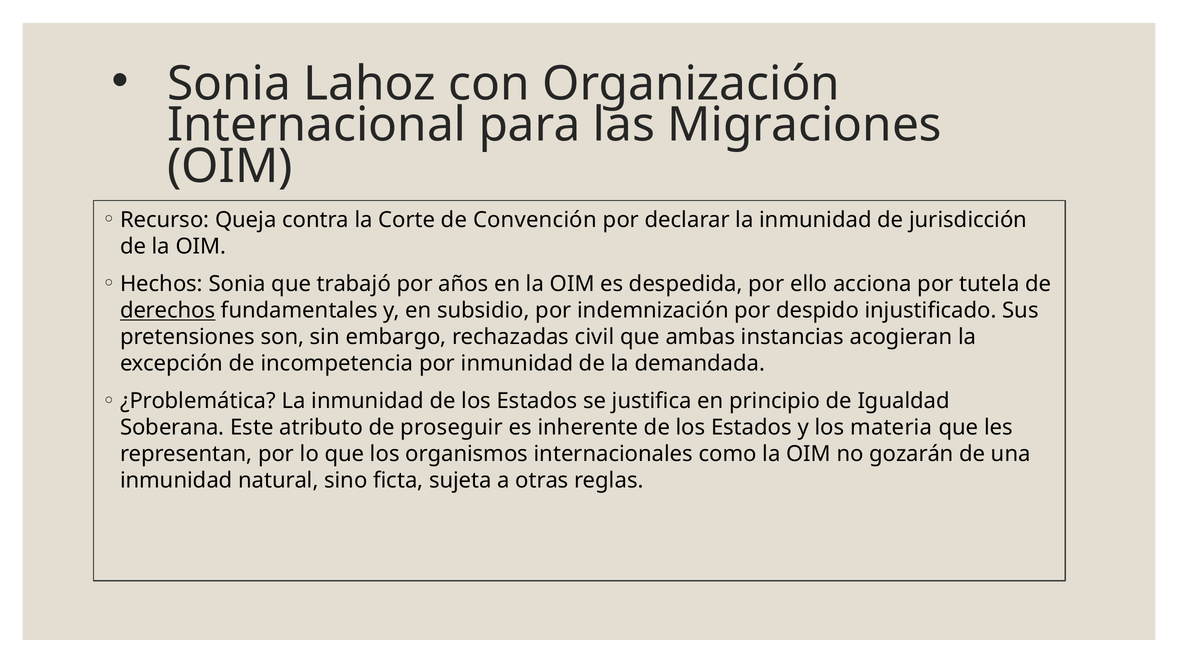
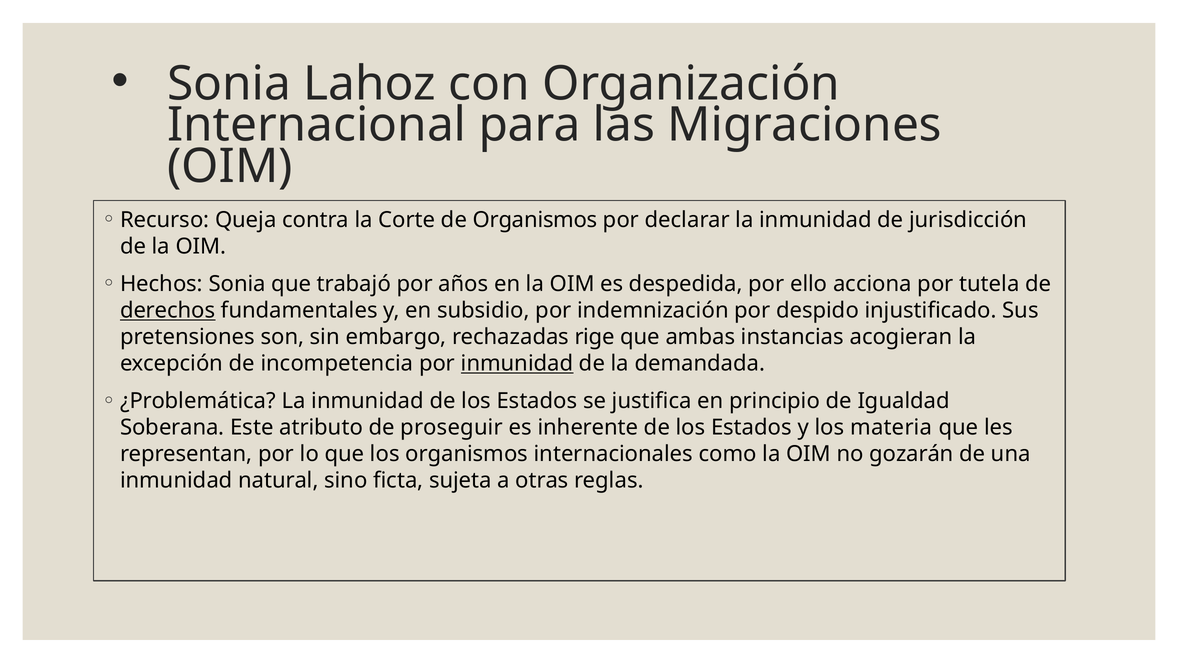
de Convención: Convención -> Organismos
civil: civil -> rige
inmunidad at (517, 363) underline: none -> present
